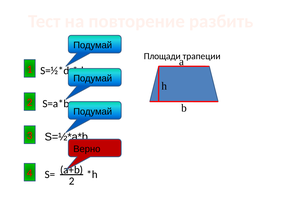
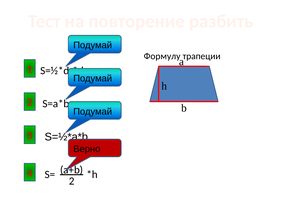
Площади: Площади -> Формулу
